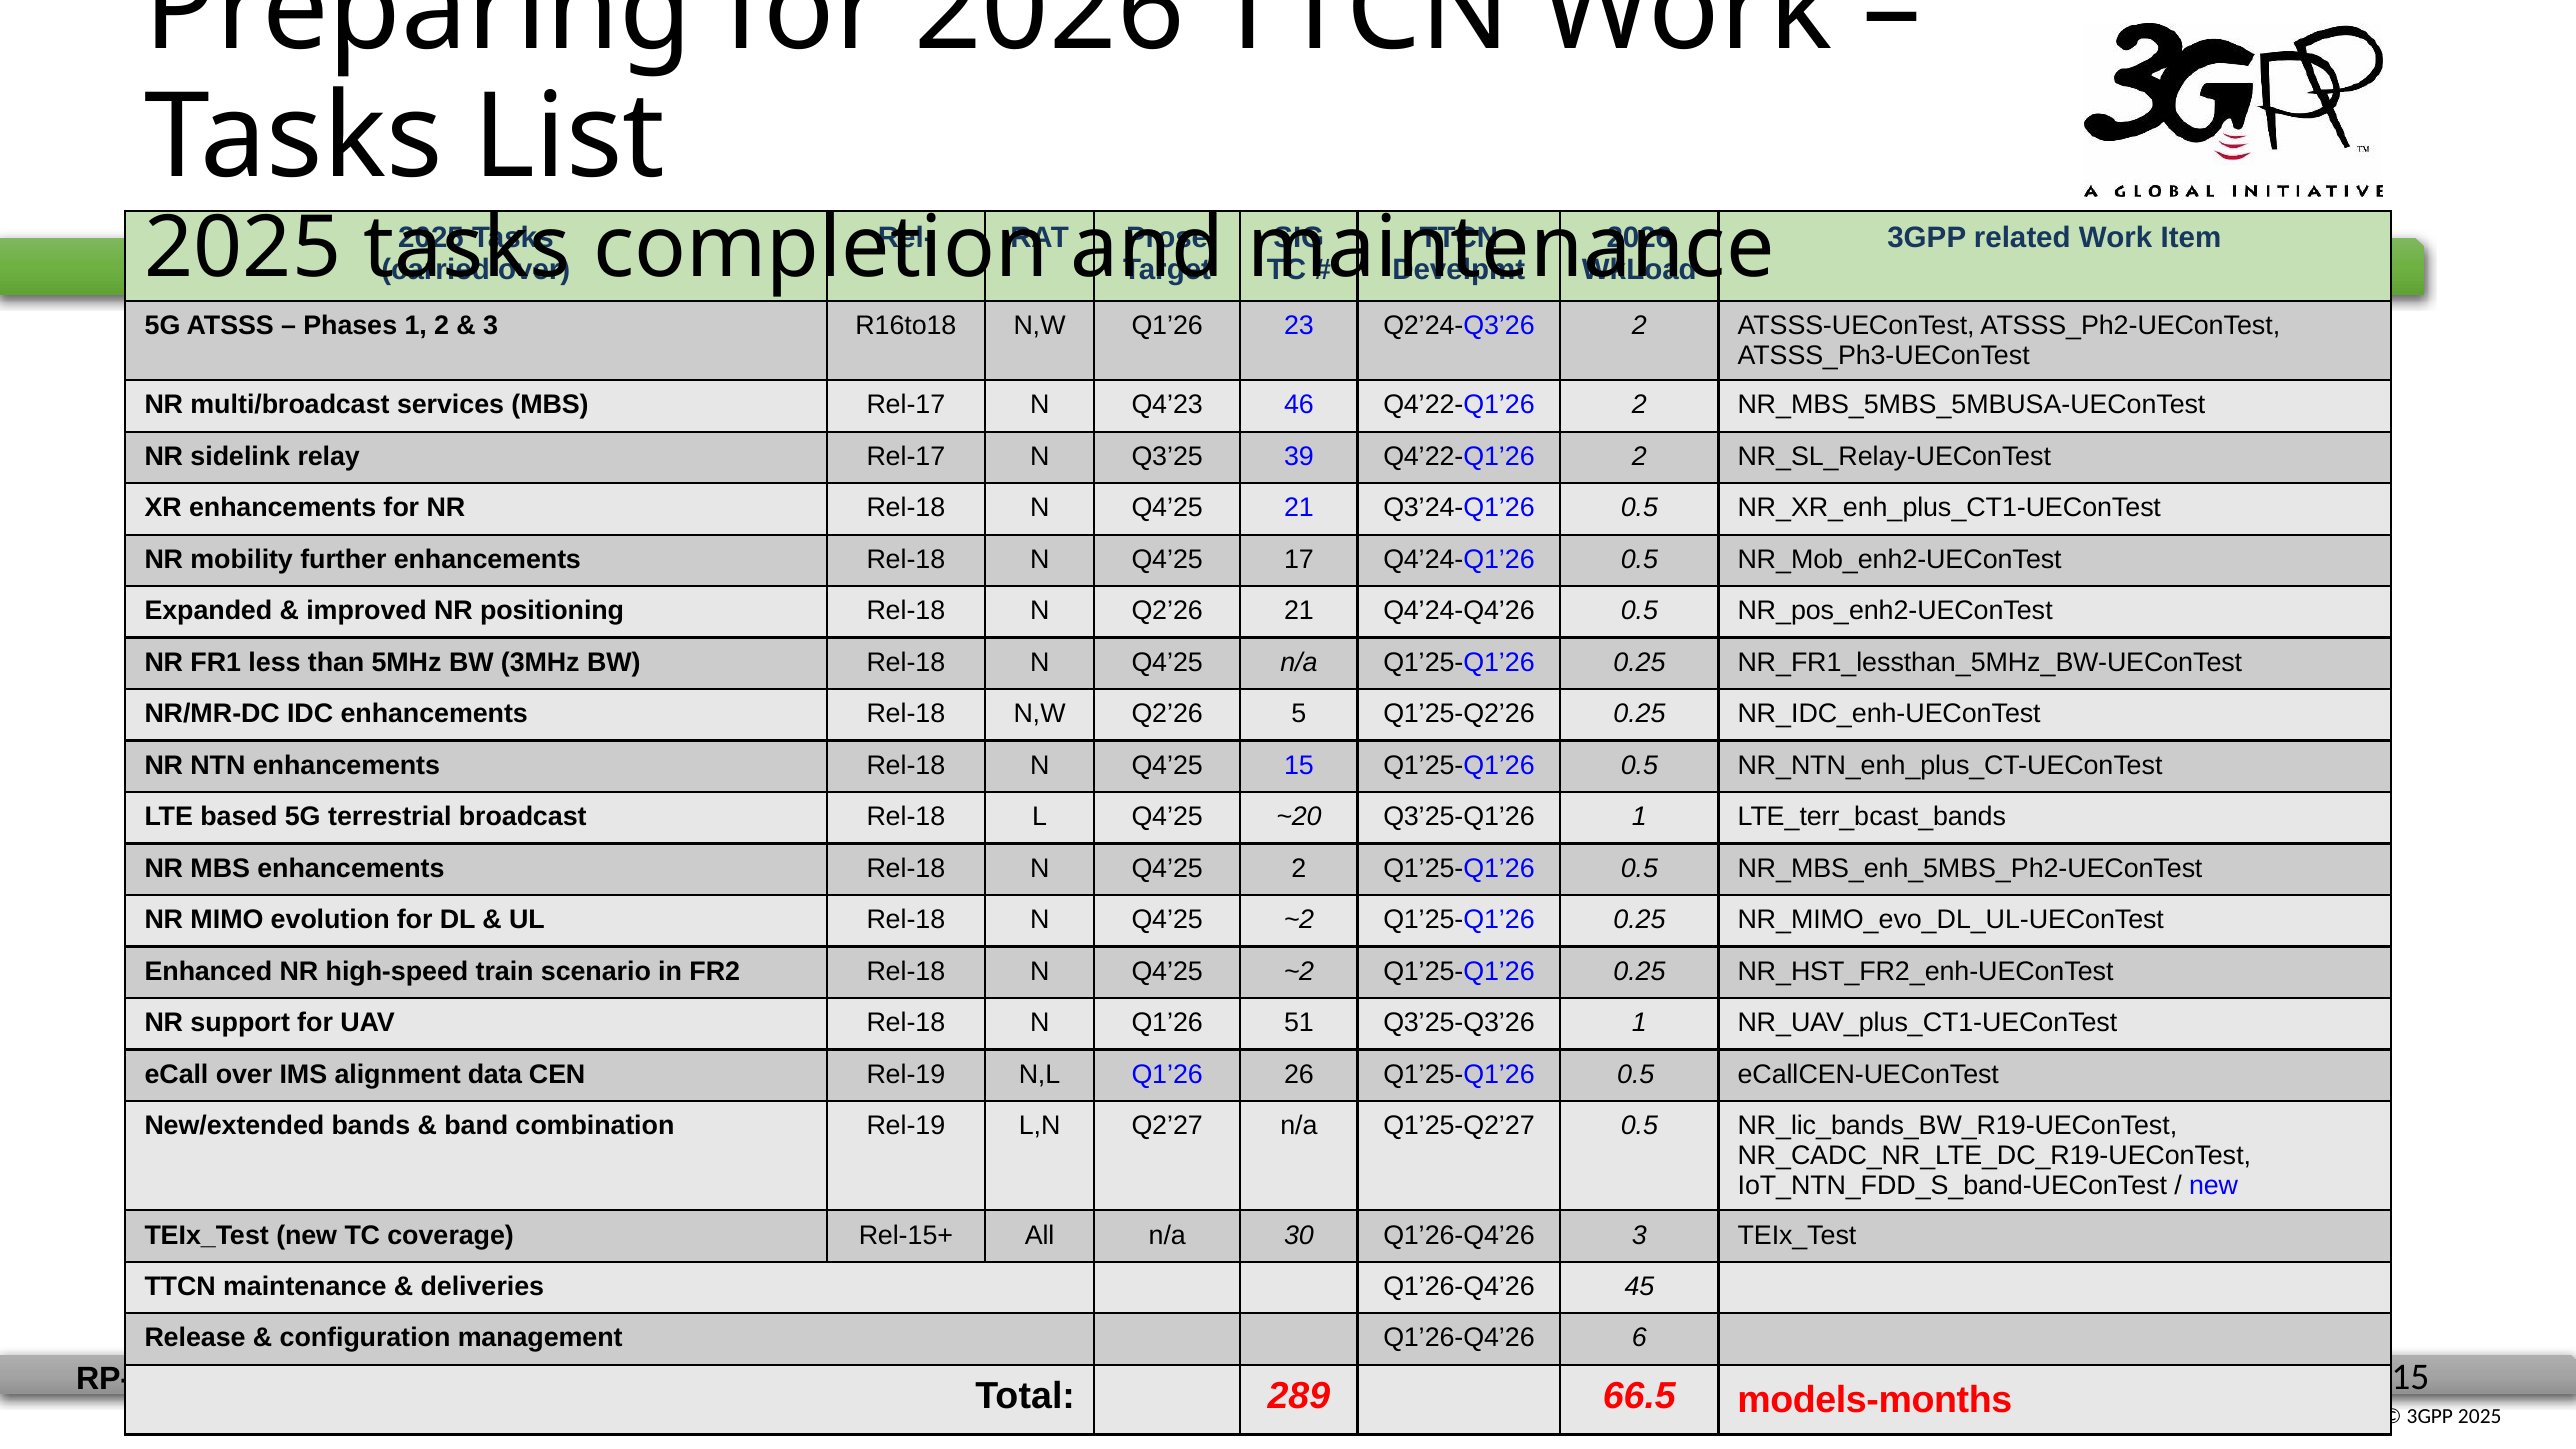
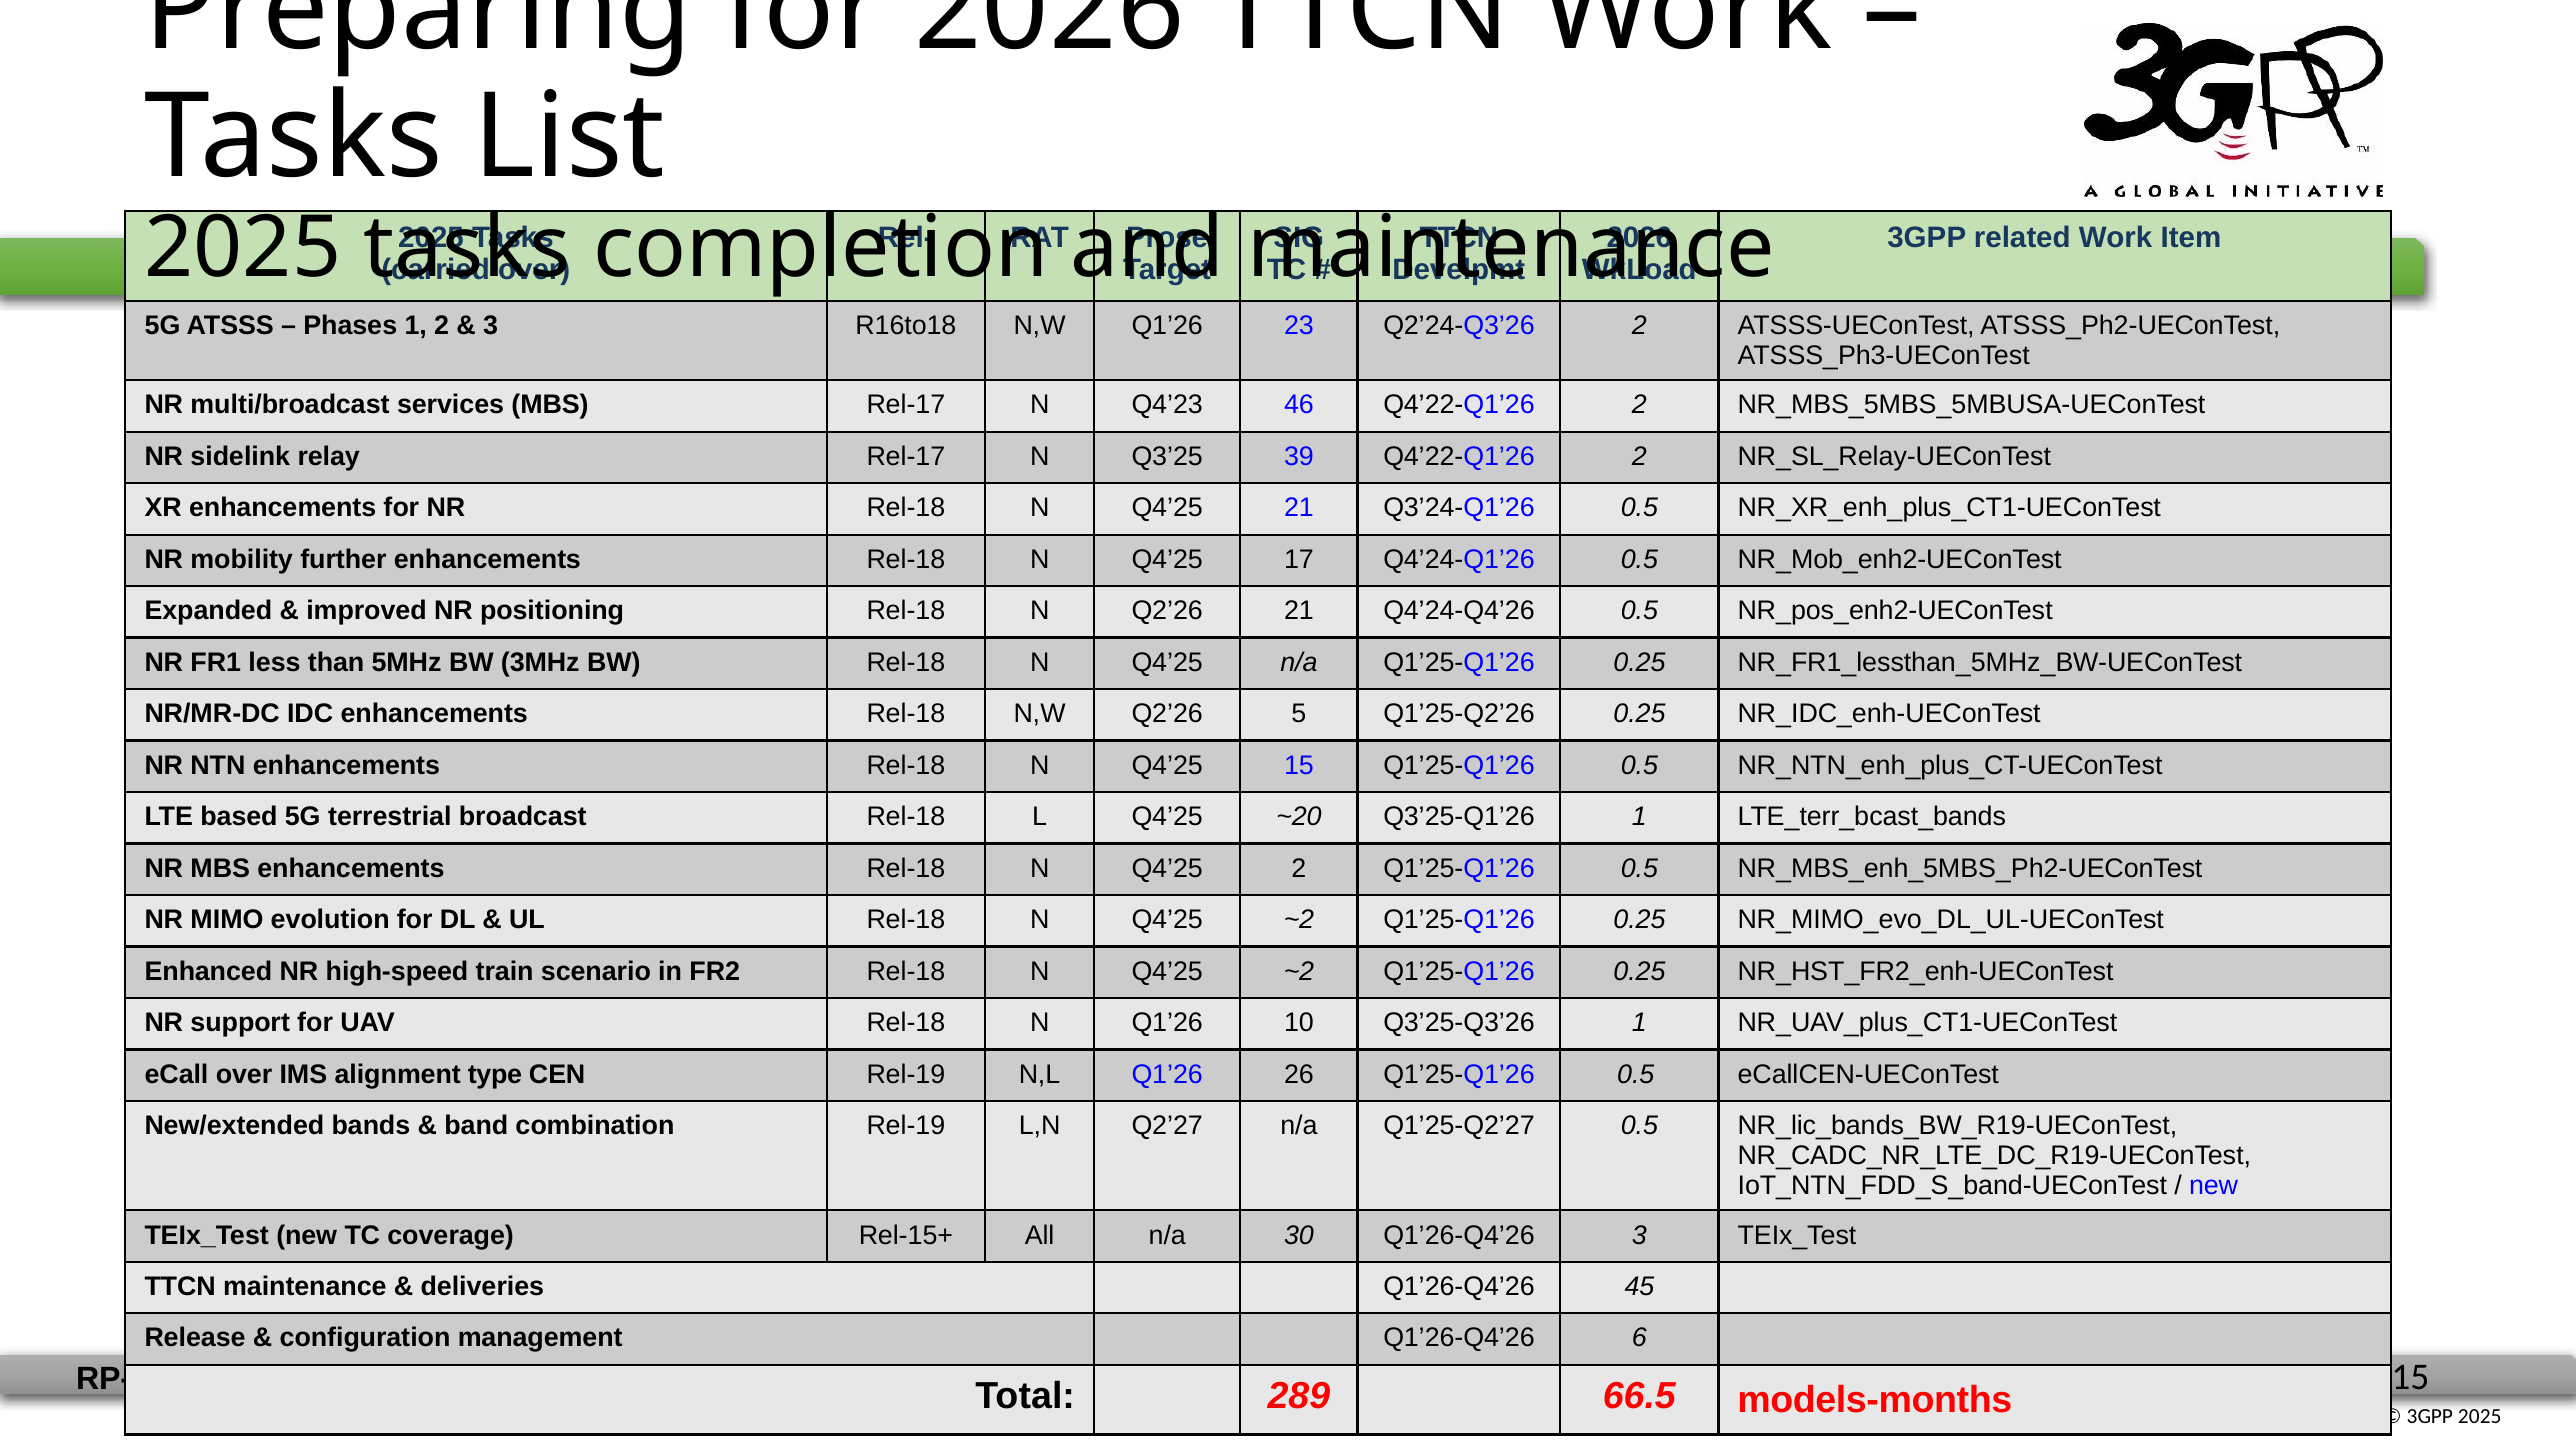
51: 51 -> 10
data: data -> type
